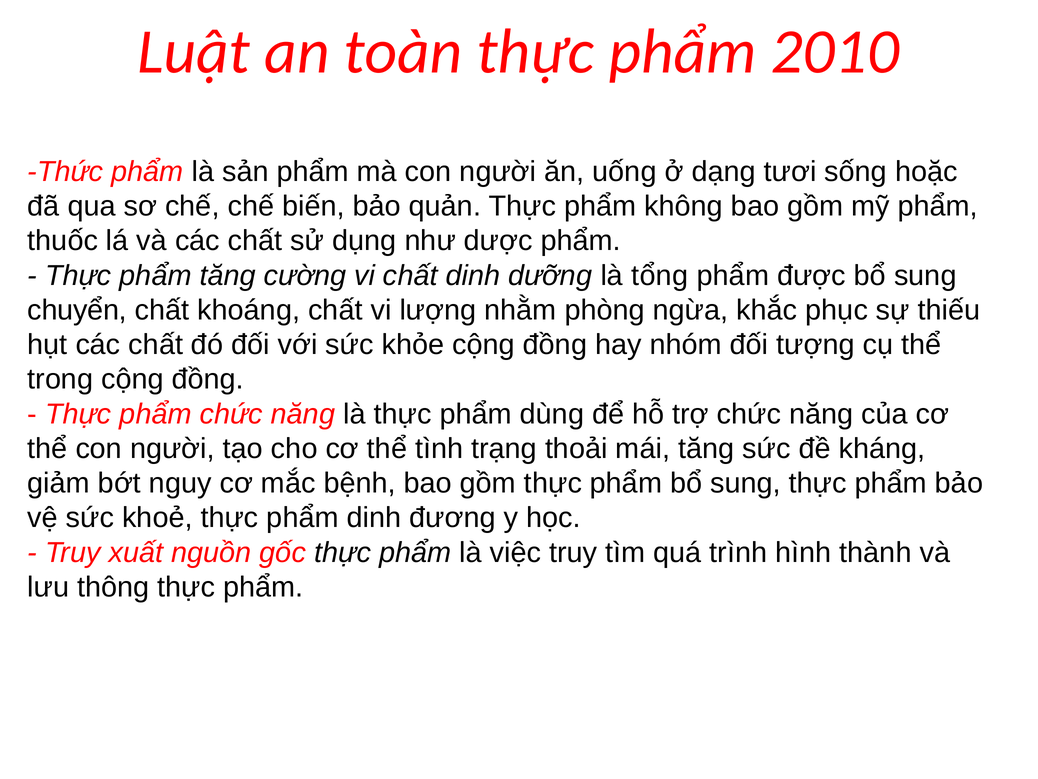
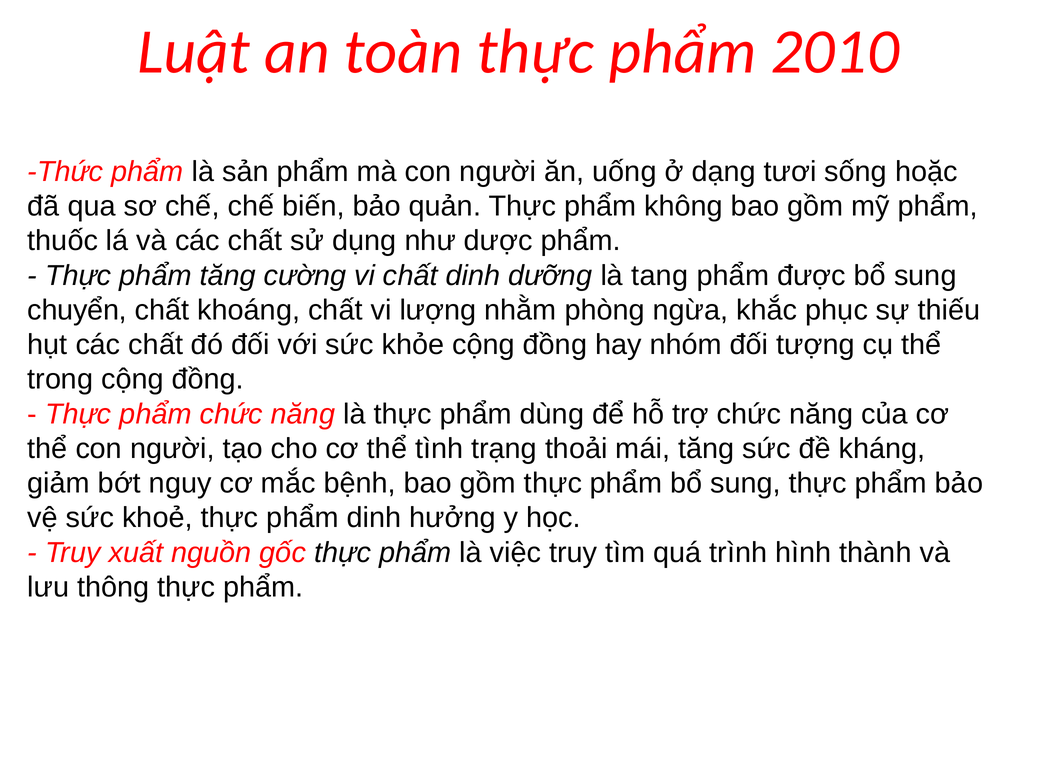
tổng: tổng -> tang
đương: đương -> hưởng
